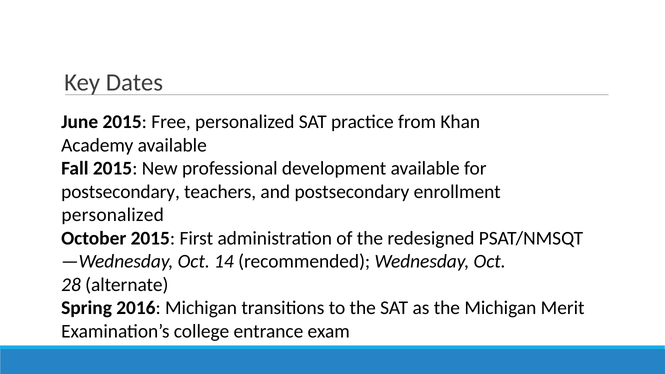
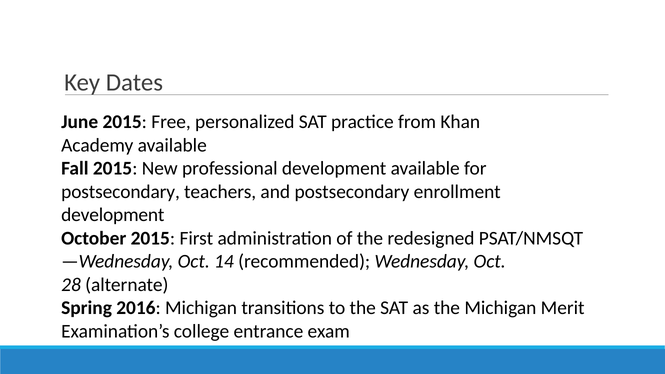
personalized at (113, 215): personalized -> development
